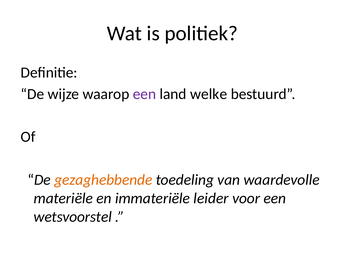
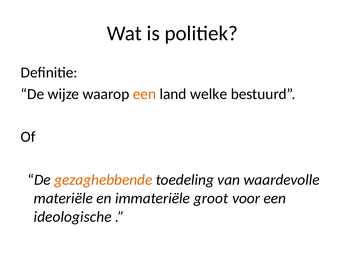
een at (144, 94) colour: purple -> orange
leider: leider -> groot
wetsvoorstel: wetsvoorstel -> ideologische
